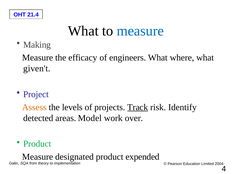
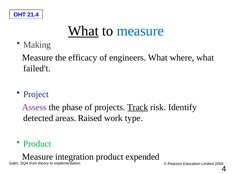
What at (83, 31) underline: none -> present
given't: given't -> failed't
Assess colour: orange -> purple
levels: levels -> phase
Model: Model -> Raised
over: over -> type
designated: designated -> integration
